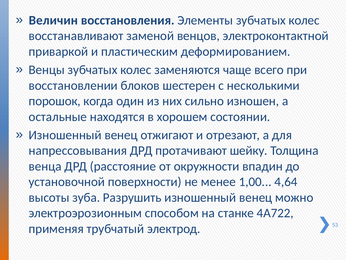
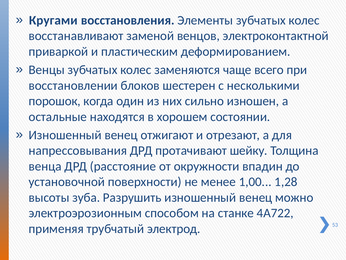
Величин: Величин -> Кругами
4,64: 4,64 -> 1,28
